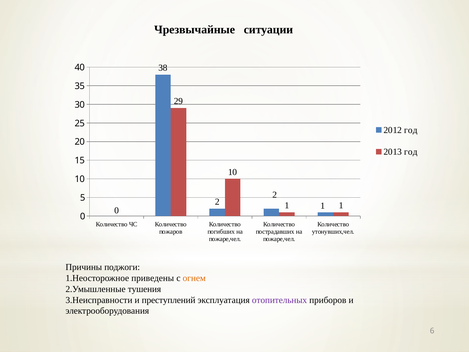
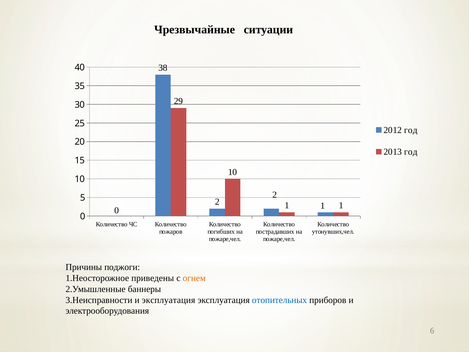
тушения: тушения -> баннеры
и преступлений: преступлений -> эксплуатация
отопительных colour: purple -> blue
